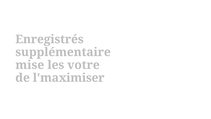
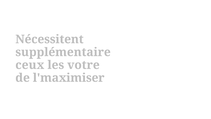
Enregistrés: Enregistrés -> Nécessitent
mise: mise -> ceux
